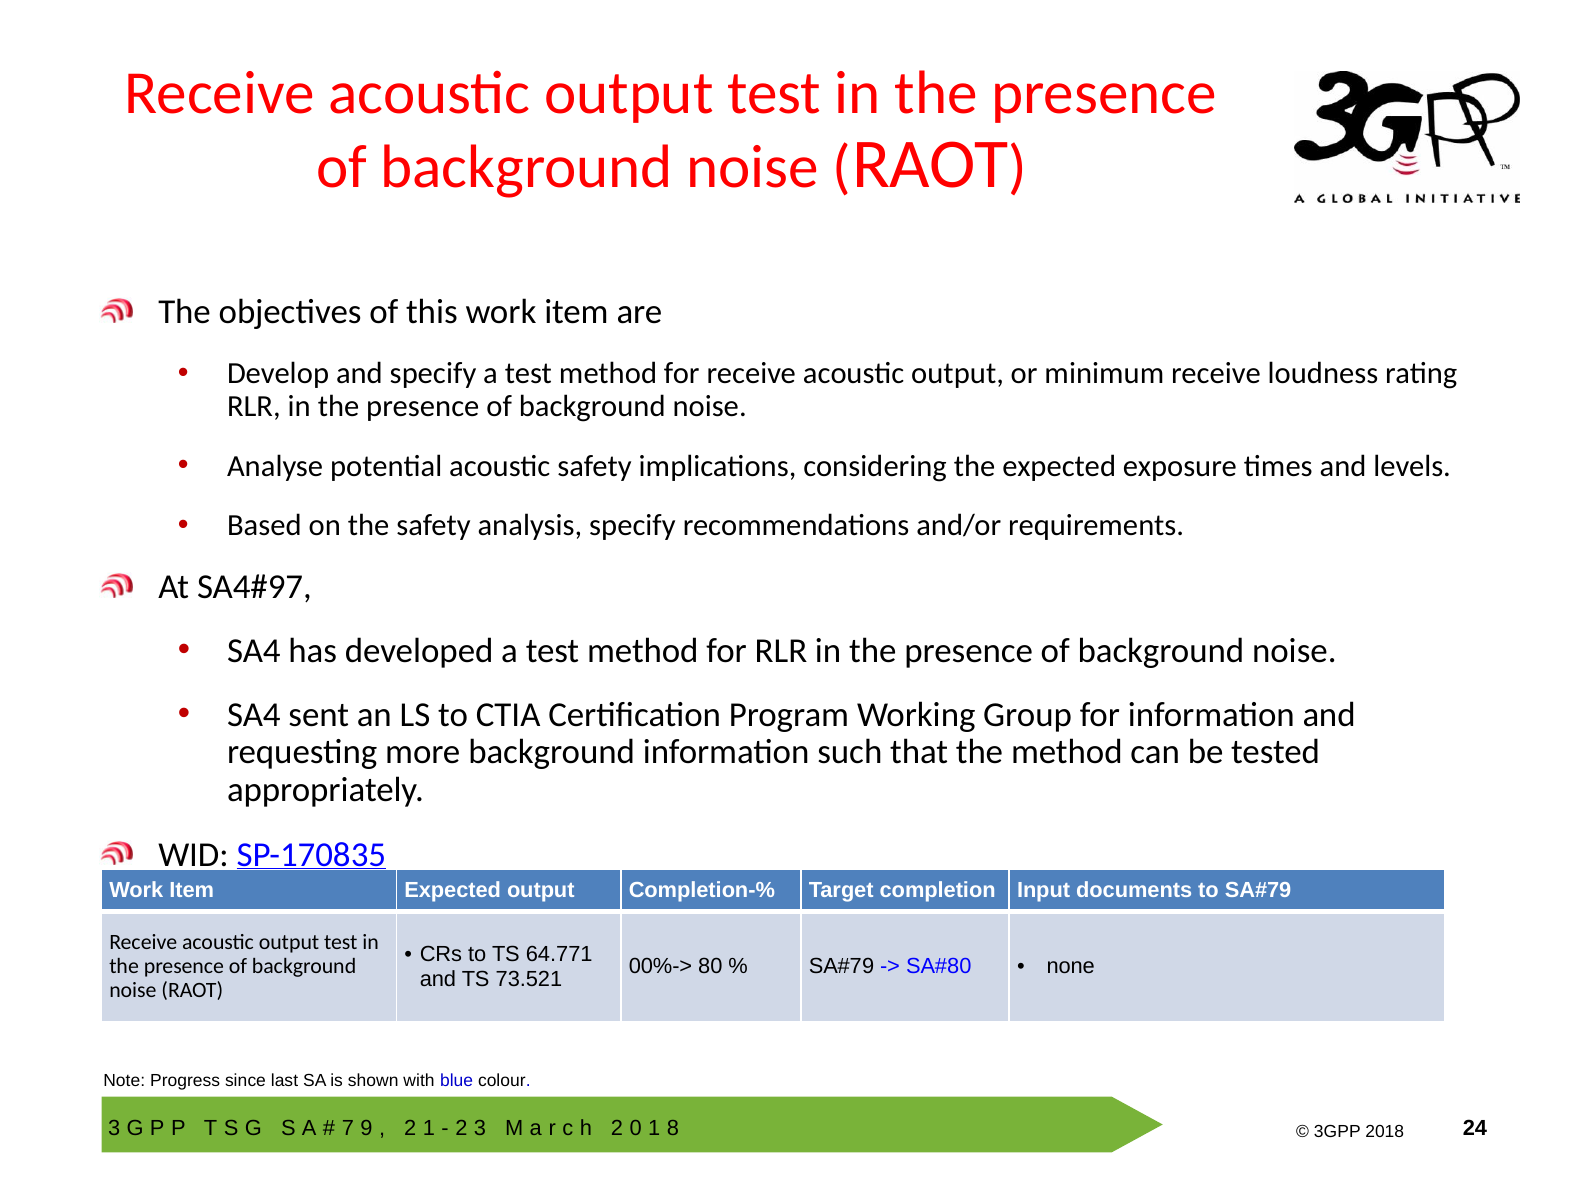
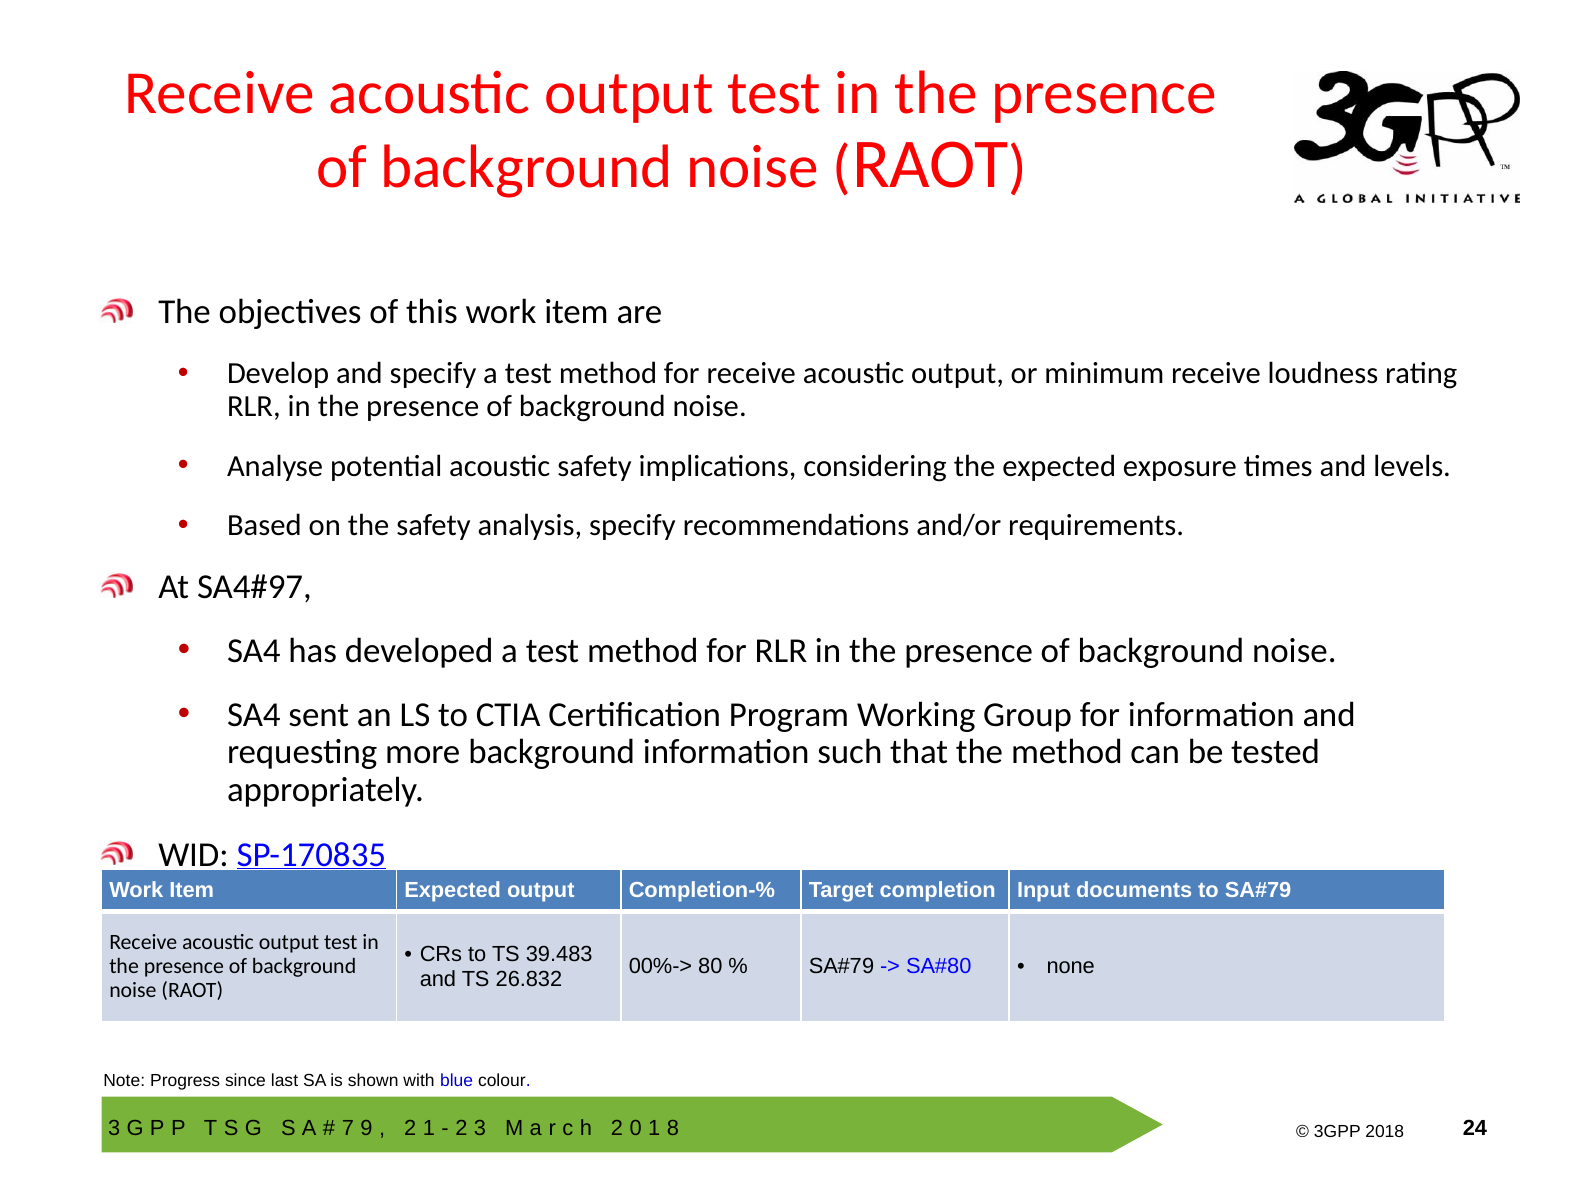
64.771: 64.771 -> 39.483
73.521: 73.521 -> 26.832
